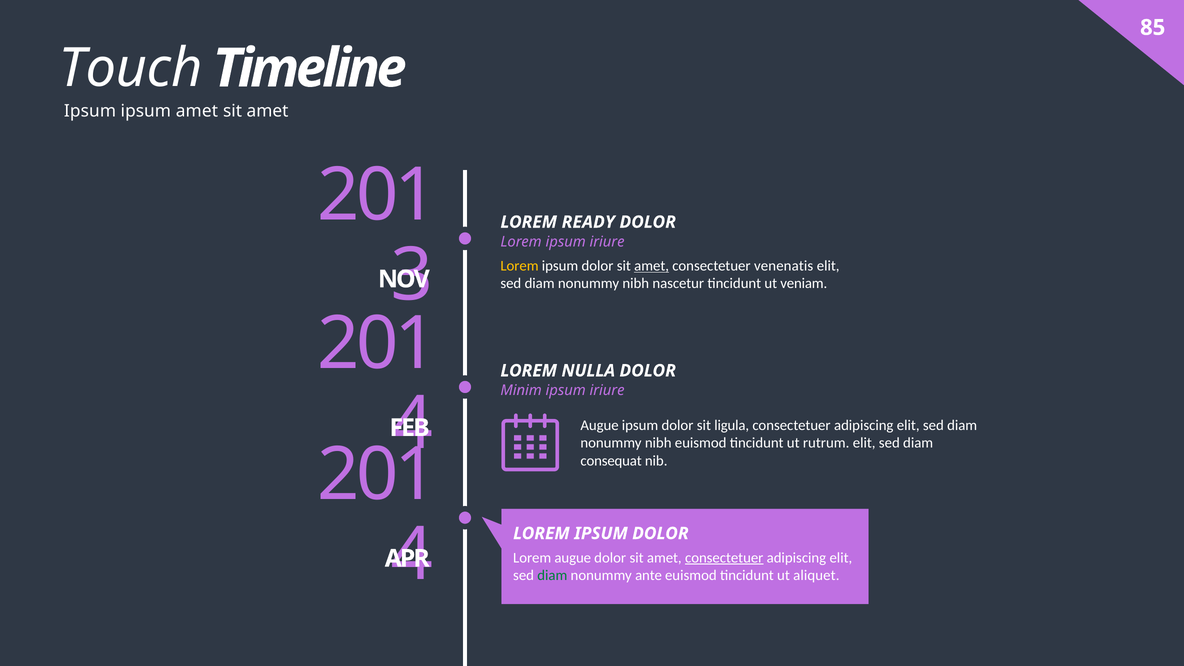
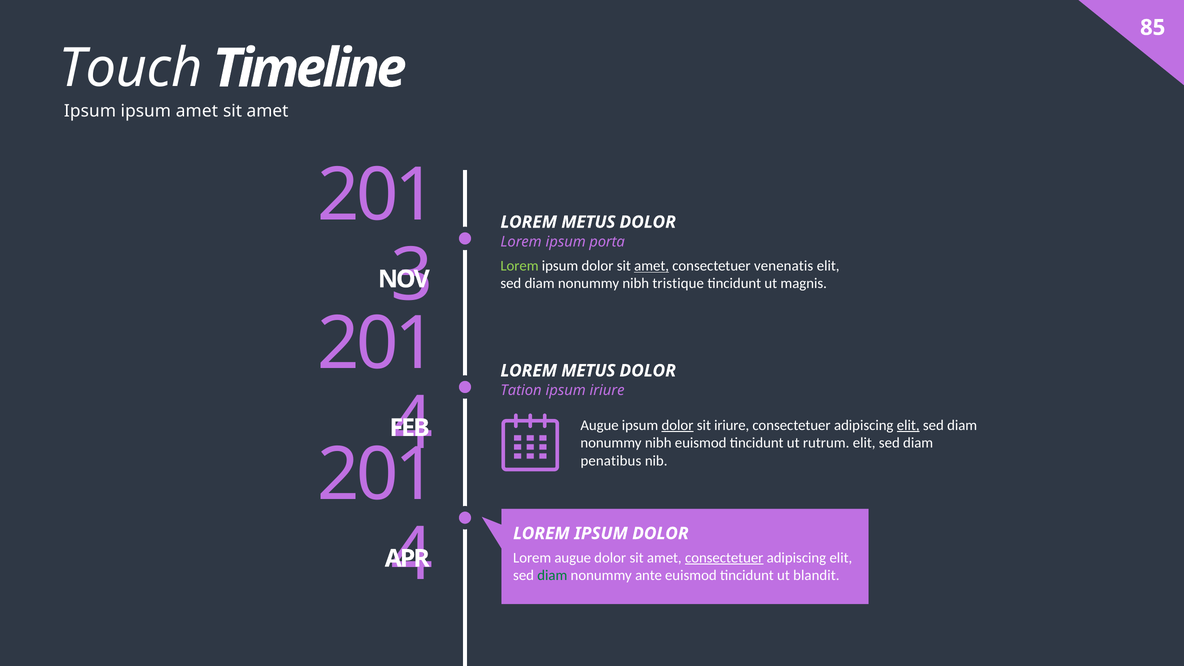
READY at (588, 222): READY -> METUS
Lorem ipsum iriure: iriure -> porta
Lorem at (520, 266) colour: yellow -> light green
nascetur: nascetur -> tristique
veniam: veniam -> magnis
NULLA at (588, 371): NULLA -> METUS
Minim: Minim -> Tation
dolor at (677, 425) underline: none -> present
sit ligula: ligula -> iriure
elit at (908, 425) underline: none -> present
consequat: consequat -> penatibus
aliquet: aliquet -> blandit
